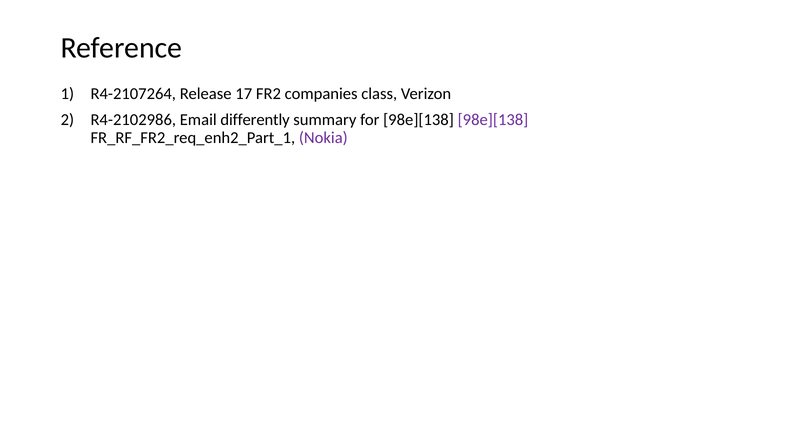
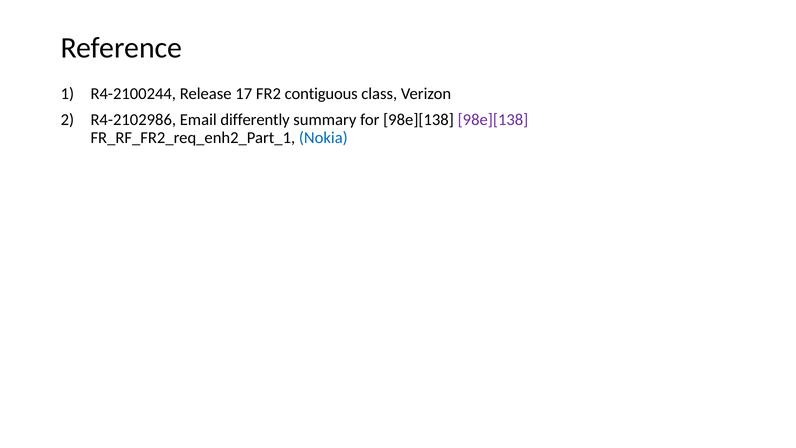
R4-2107264: R4-2107264 -> R4-2100244
companies: companies -> contiguous
Nokia colour: purple -> blue
